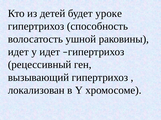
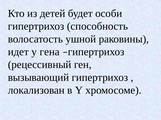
уроке: уроке -> особи
у идет: идет -> гена
